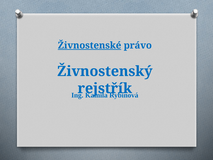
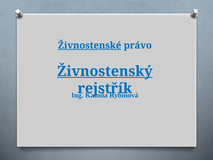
Živnostenský underline: none -> present
